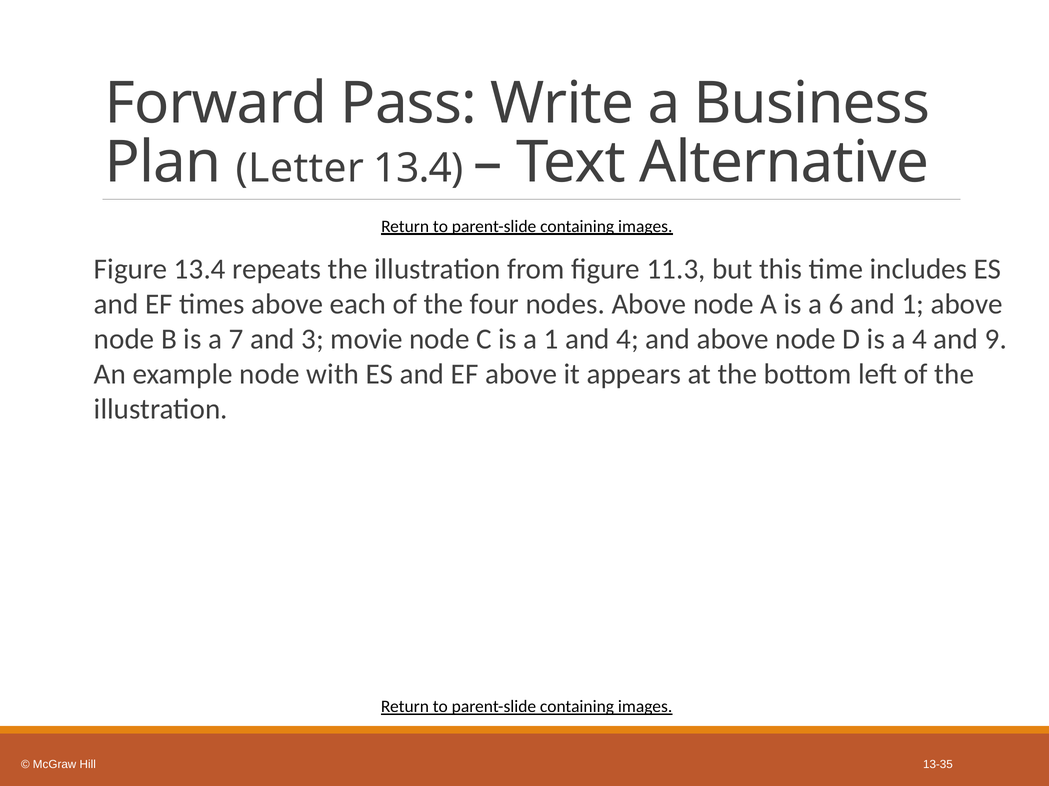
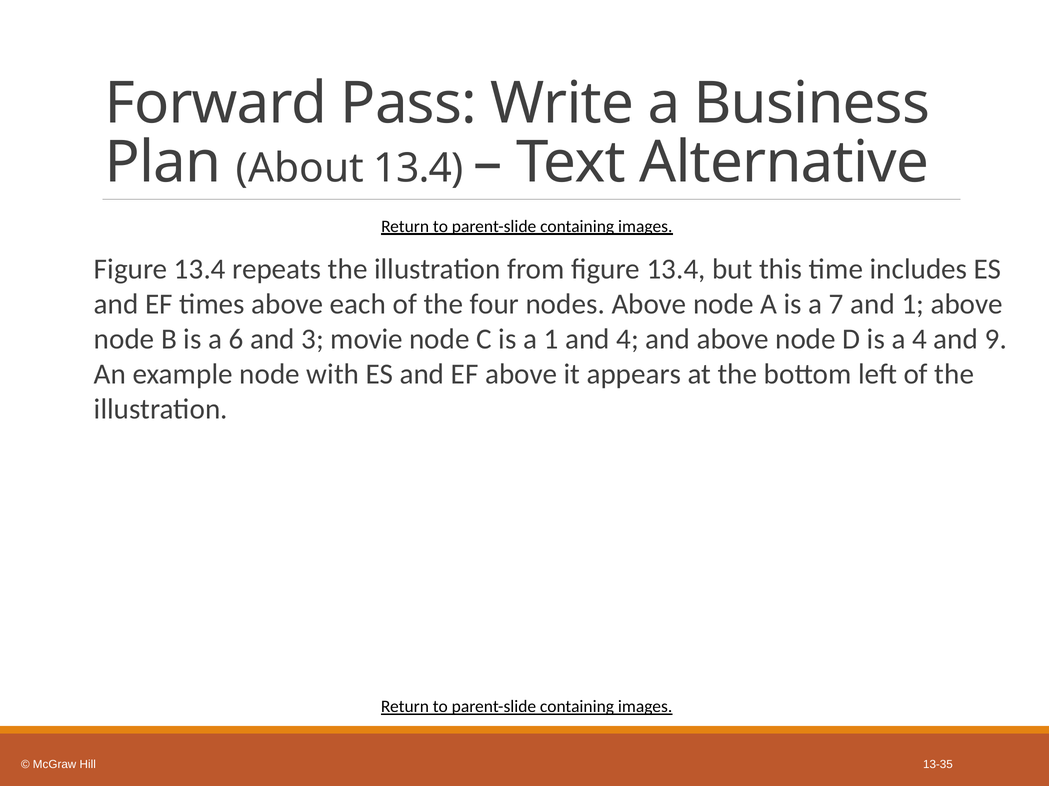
Letter: Letter -> About
from figure 11.3: 11.3 -> 13.4
6: 6 -> 7
7: 7 -> 6
